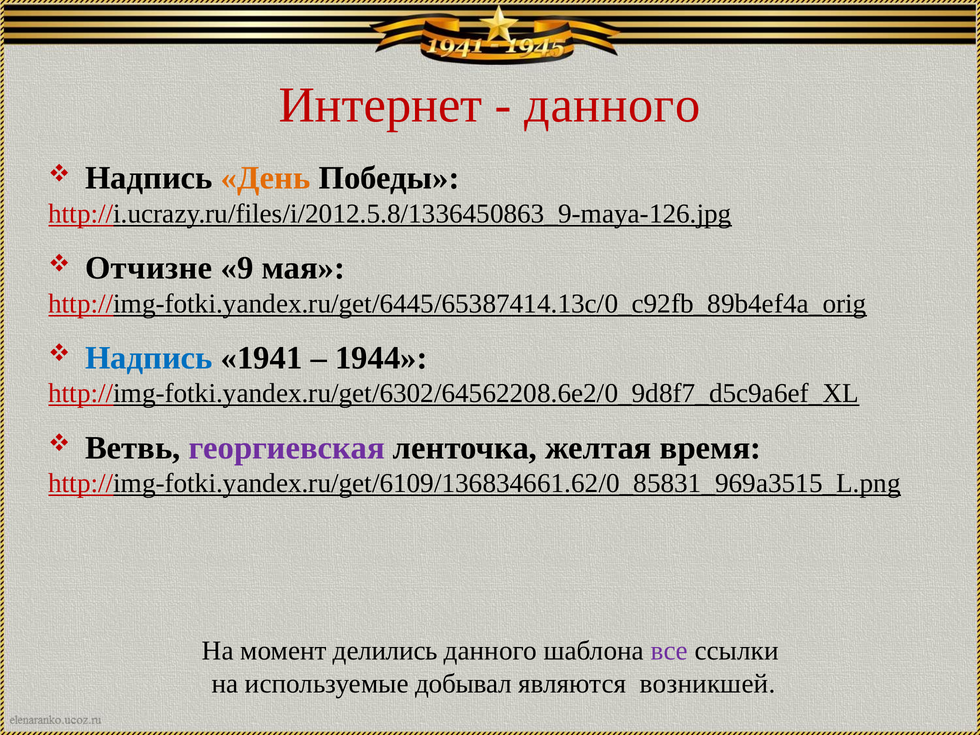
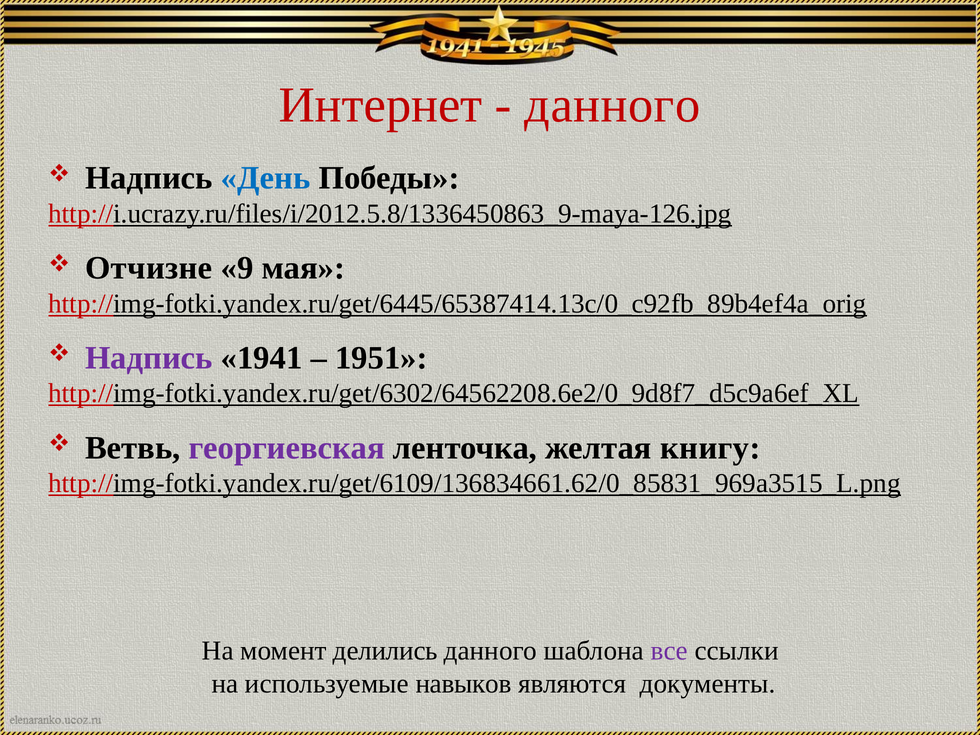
День colour: orange -> blue
Надпись at (149, 358) colour: blue -> purple
1944: 1944 -> 1951
время: время -> книгу
добывал: добывал -> навыков
возникшей: возникшей -> документы
